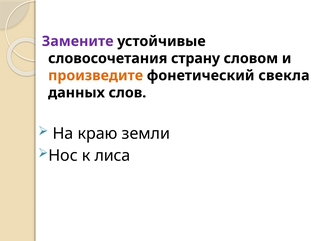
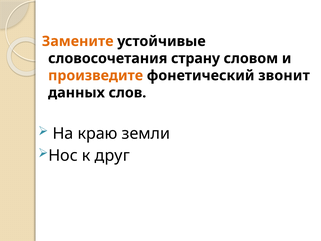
Замените colour: purple -> orange
свекла: свекла -> звонит
лиса: лиса -> друг
